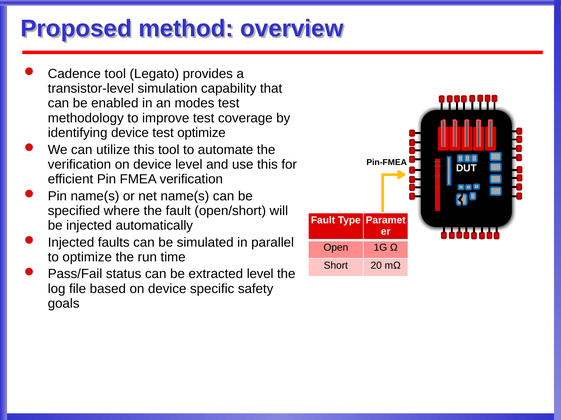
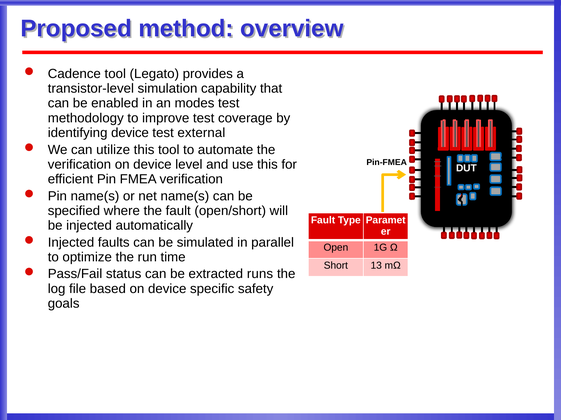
test optimize: optimize -> external
20: 20 -> 13
extracted level: level -> runs
